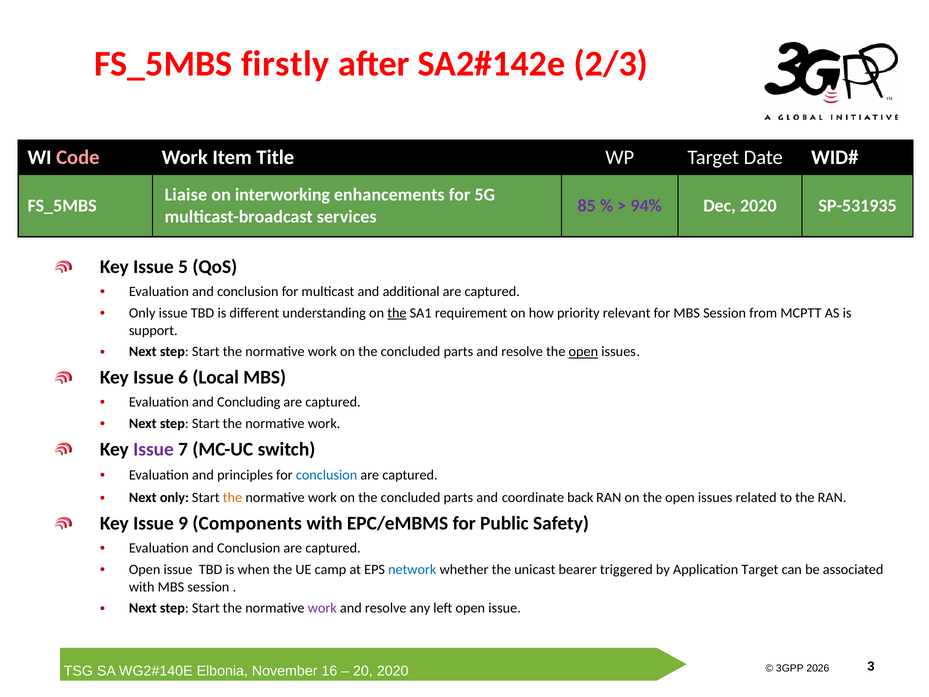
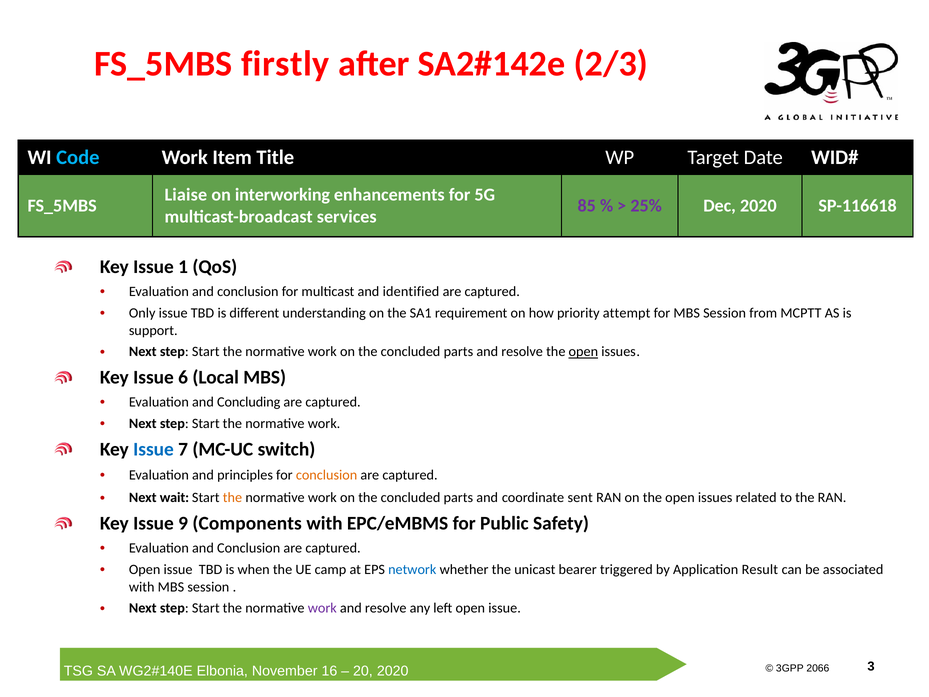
Code colour: pink -> light blue
94%: 94% -> 25%
SP-531935: SP-531935 -> SP-116618
5: 5 -> 1
additional: additional -> identified
the at (397, 313) underline: present -> none
relevant: relevant -> attempt
Issue at (153, 449) colour: purple -> blue
conclusion at (327, 475) colour: blue -> orange
Next only: only -> wait
back: back -> sent
Application Target: Target -> Result
2026: 2026 -> 2066
